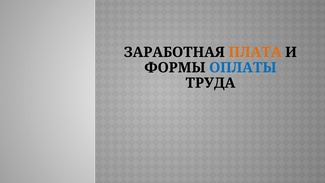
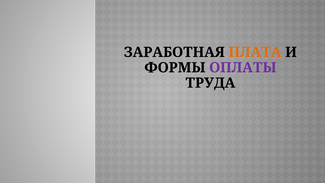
ОПЛАТЫ colour: blue -> purple
